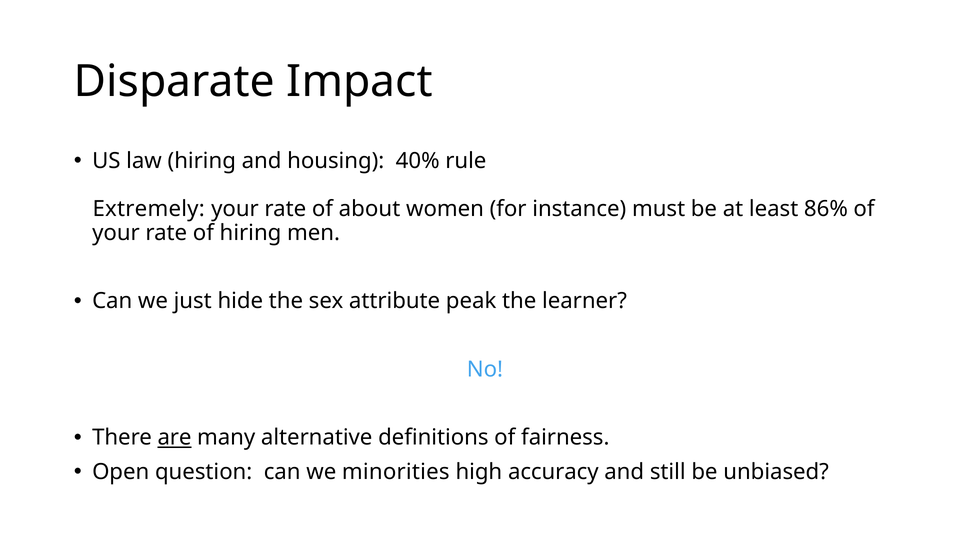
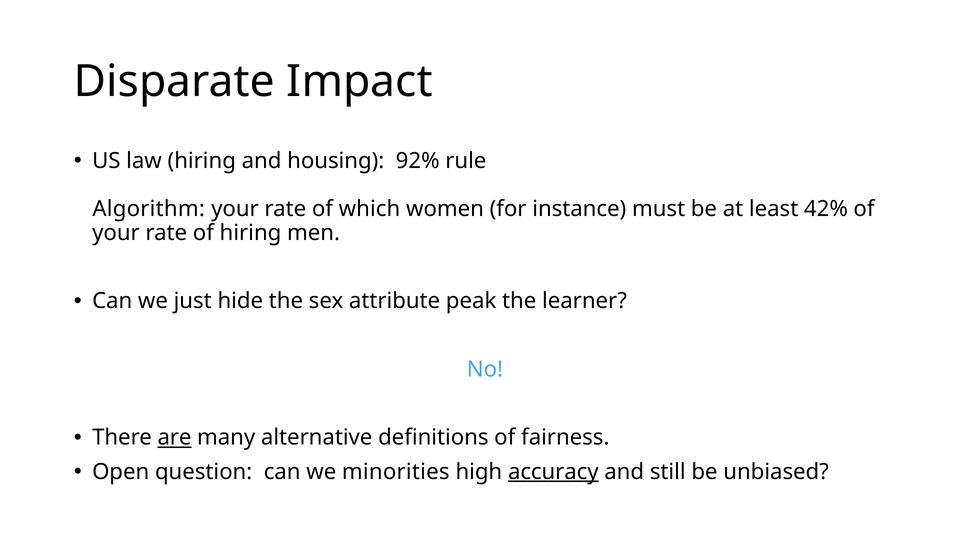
40%: 40% -> 92%
Extremely: Extremely -> Algorithm
about: about -> which
86%: 86% -> 42%
accuracy underline: none -> present
